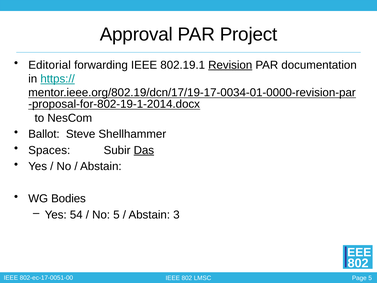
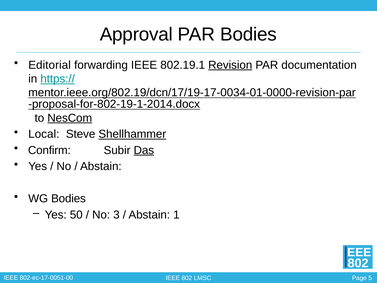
PAR Project: Project -> Bodies
NesCom underline: none -> present
Ballot: Ballot -> Local
Shellhammer underline: none -> present
Spaces: Spaces -> Confirm
54: 54 -> 50
No 5: 5 -> 3
3: 3 -> 1
